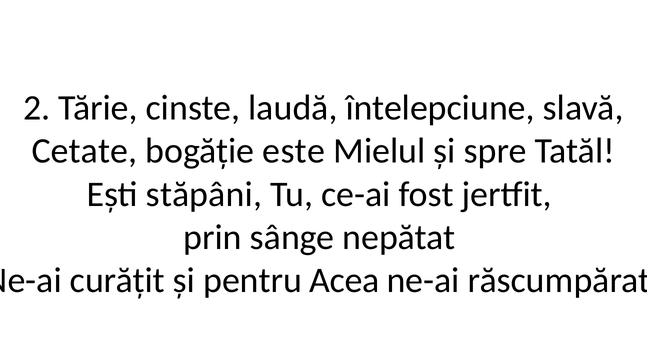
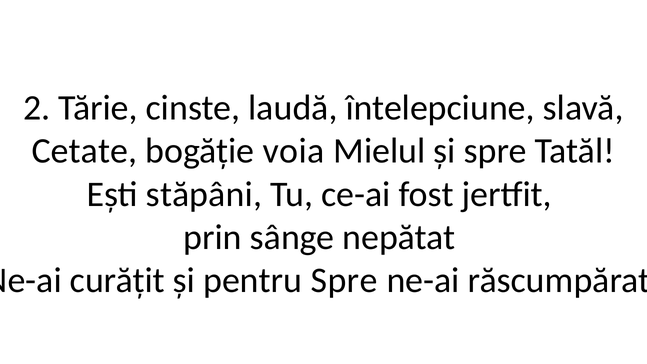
este: este -> voia
pentru Acea: Acea -> Spre
